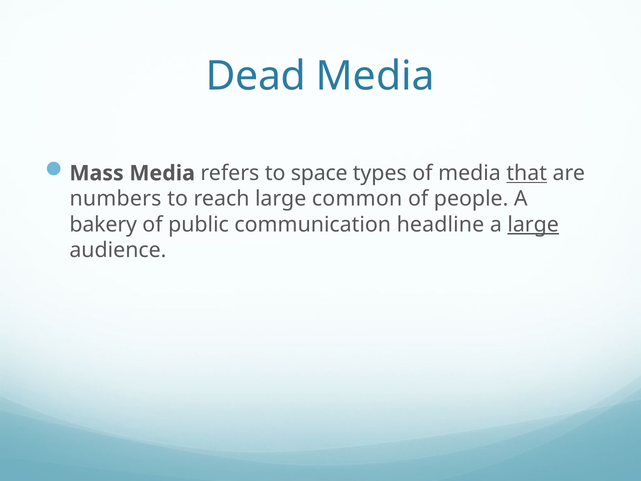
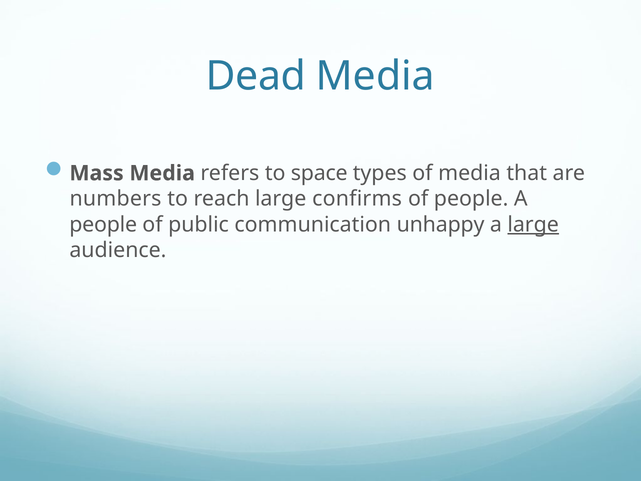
that underline: present -> none
common: common -> confirms
bakery at (103, 224): bakery -> people
headline: headline -> unhappy
